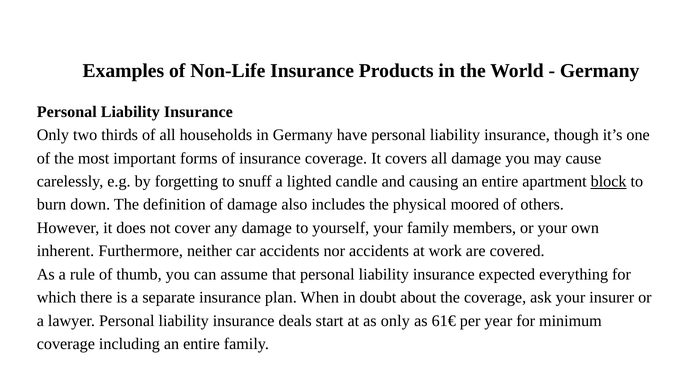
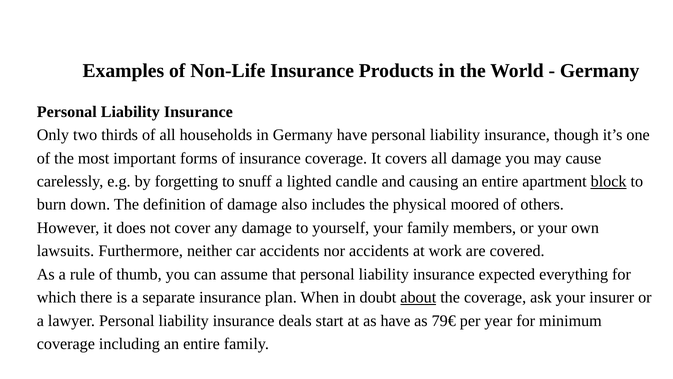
inherent: inherent -> lawsuits
about underline: none -> present
as only: only -> have
61€: 61€ -> 79€
